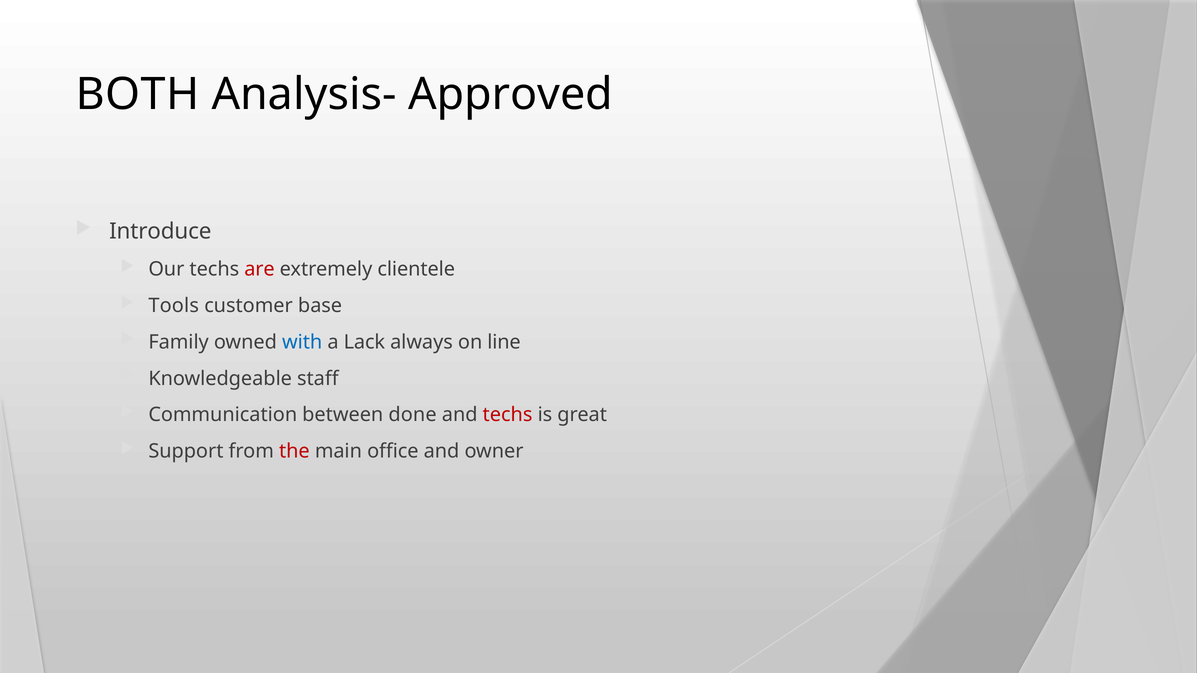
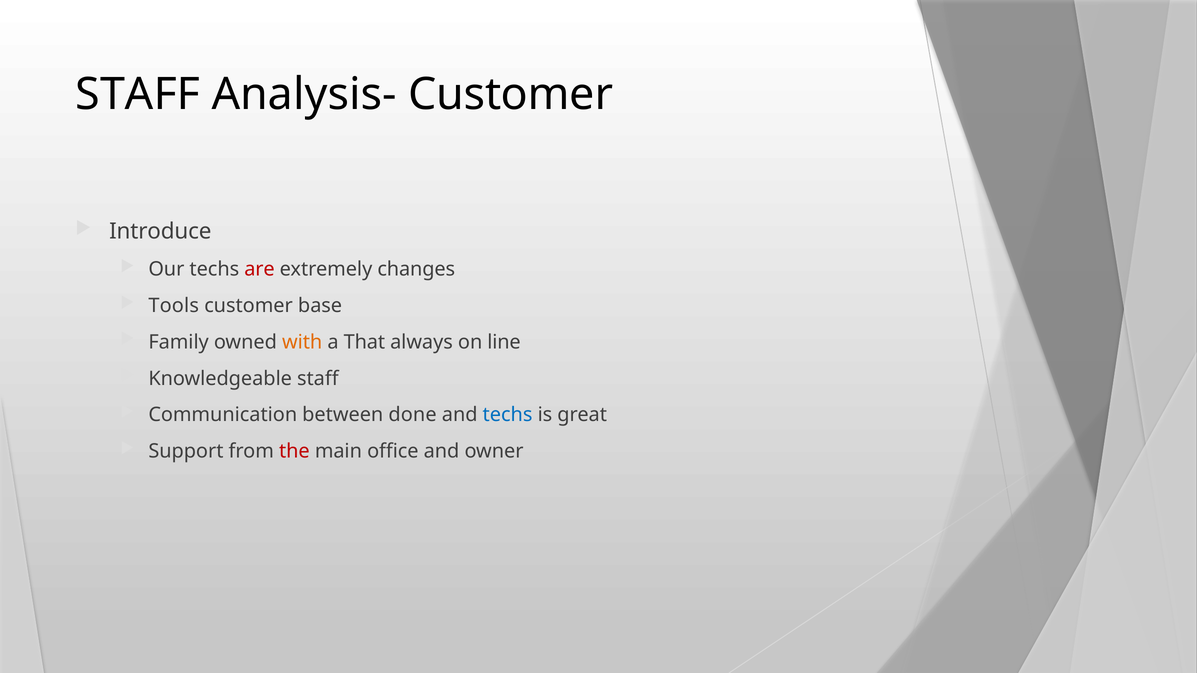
BOTH at (138, 94): BOTH -> STAFF
Analysis- Approved: Approved -> Customer
clientele: clientele -> changes
with colour: blue -> orange
Lack: Lack -> That
techs at (508, 415) colour: red -> blue
